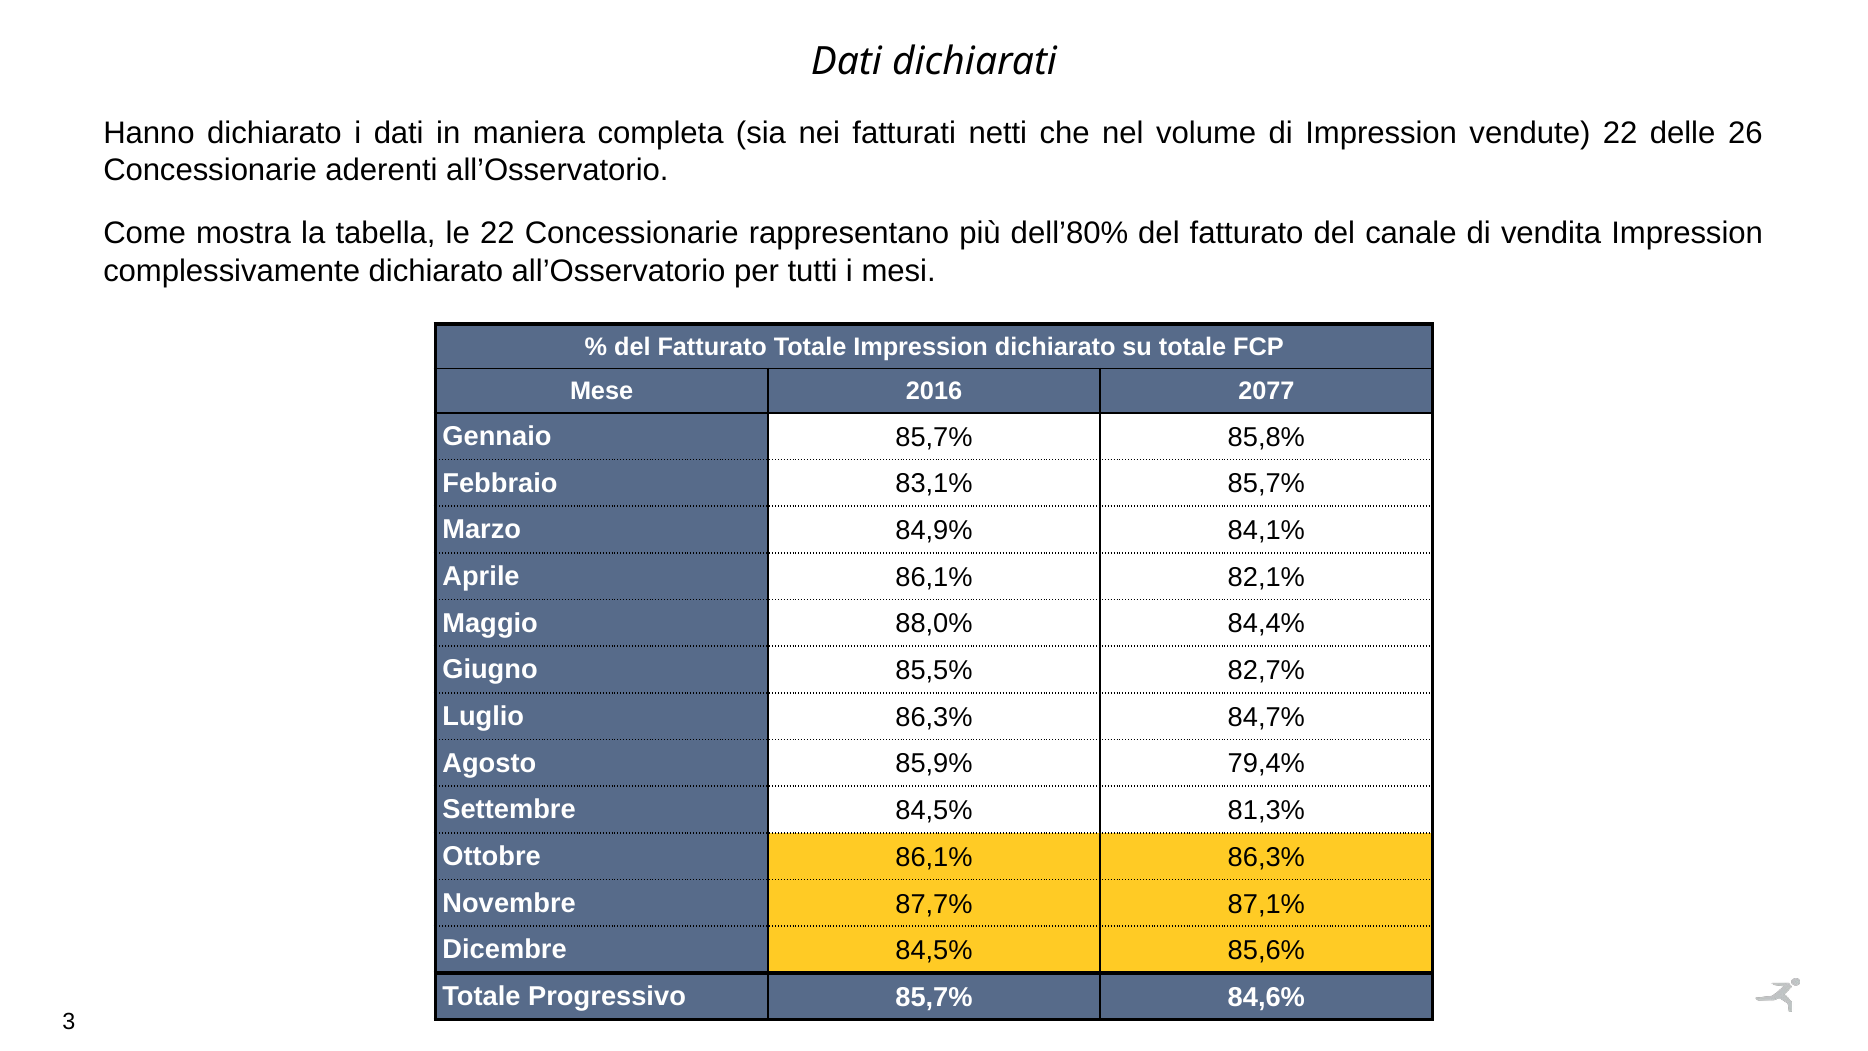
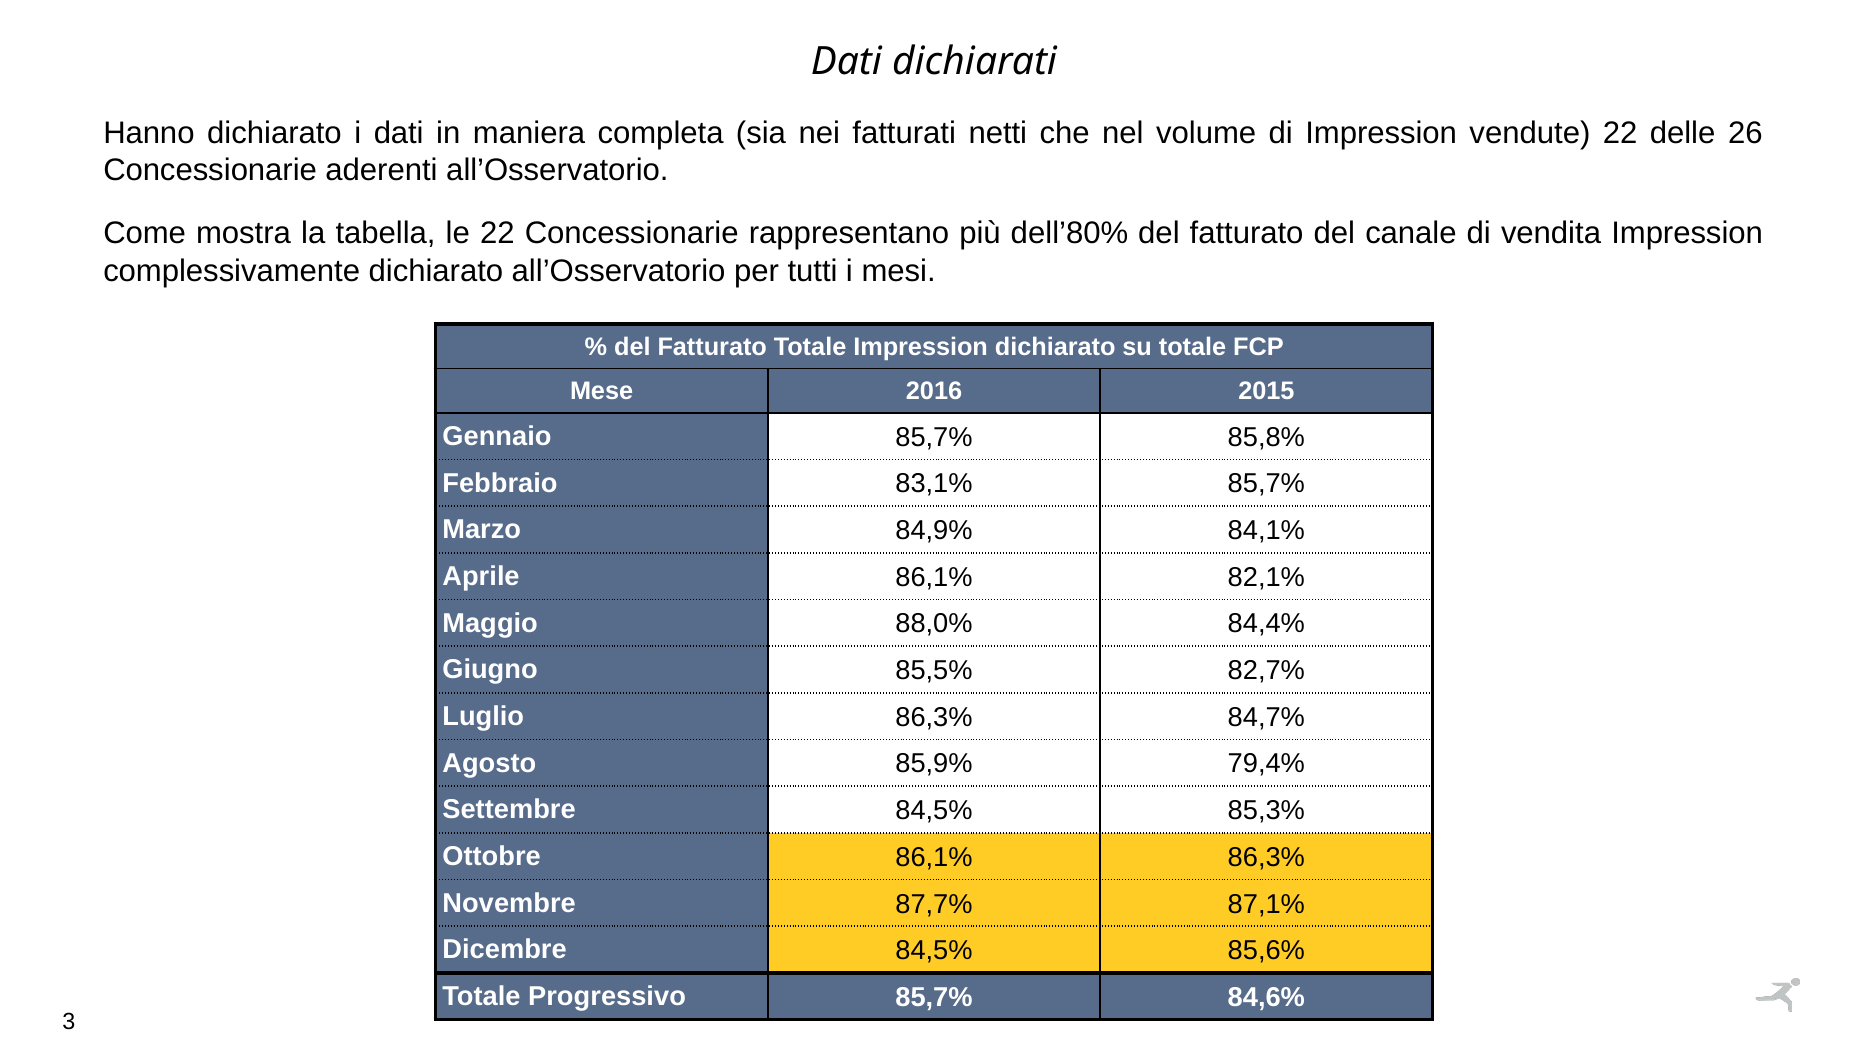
2077: 2077 -> 2015
81,3%: 81,3% -> 85,3%
